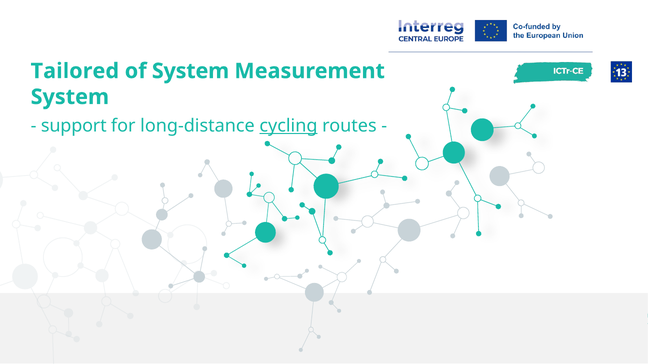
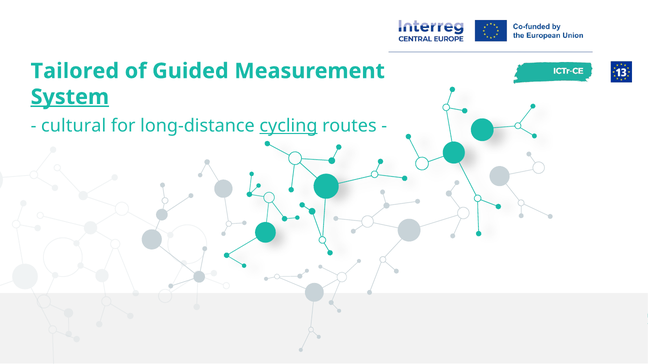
of System: System -> Guided
System at (70, 97) underline: none -> present
support: support -> cultural
